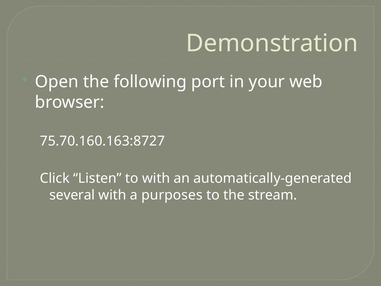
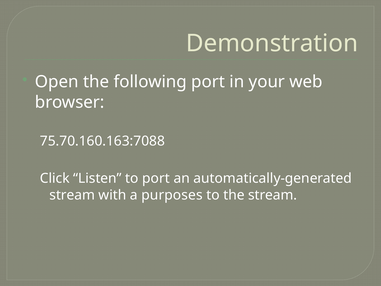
75.70.160.163:8727: 75.70.160.163:8727 -> 75.70.160.163:7088
to with: with -> port
several at (72, 195): several -> stream
